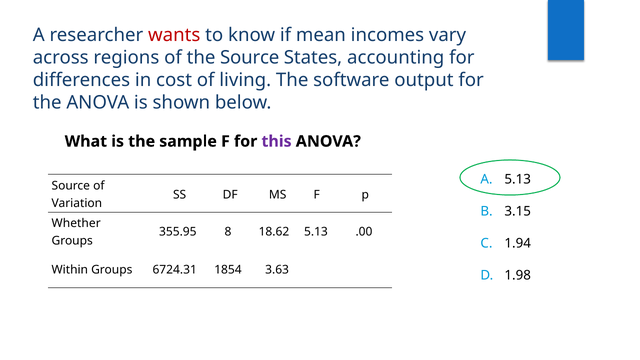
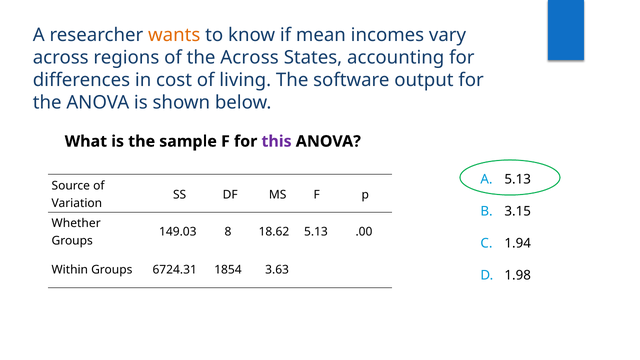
wants colour: red -> orange
the Source: Source -> Across
355.95: 355.95 -> 149.03
